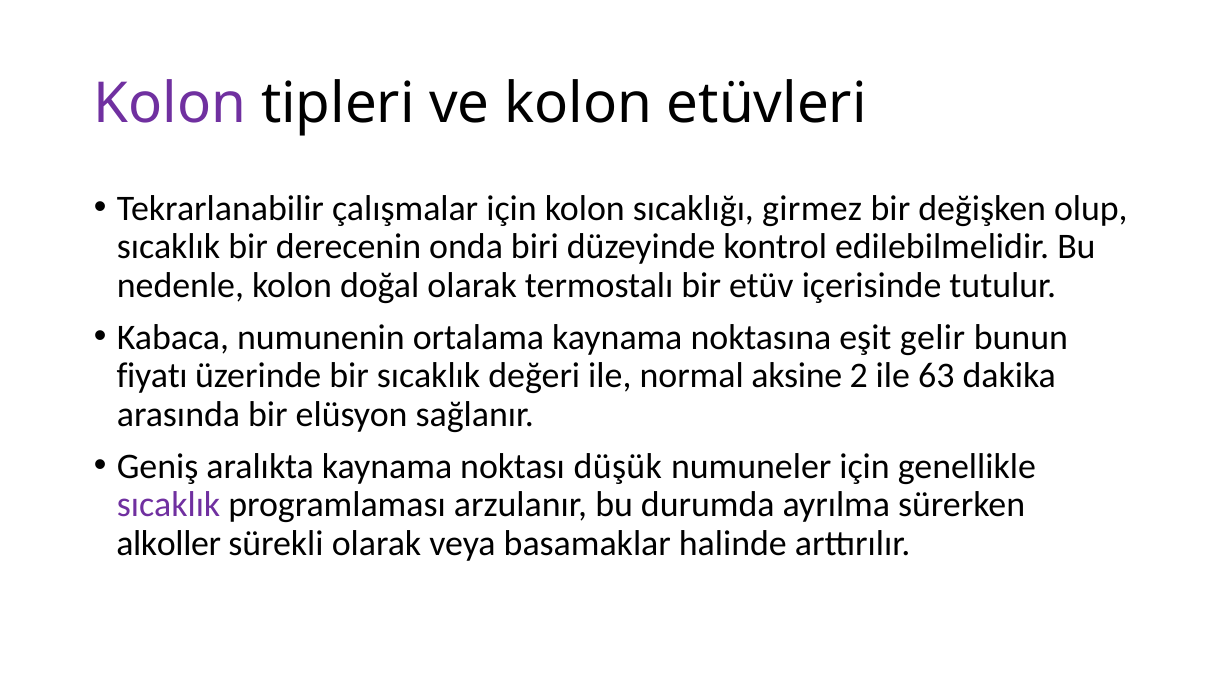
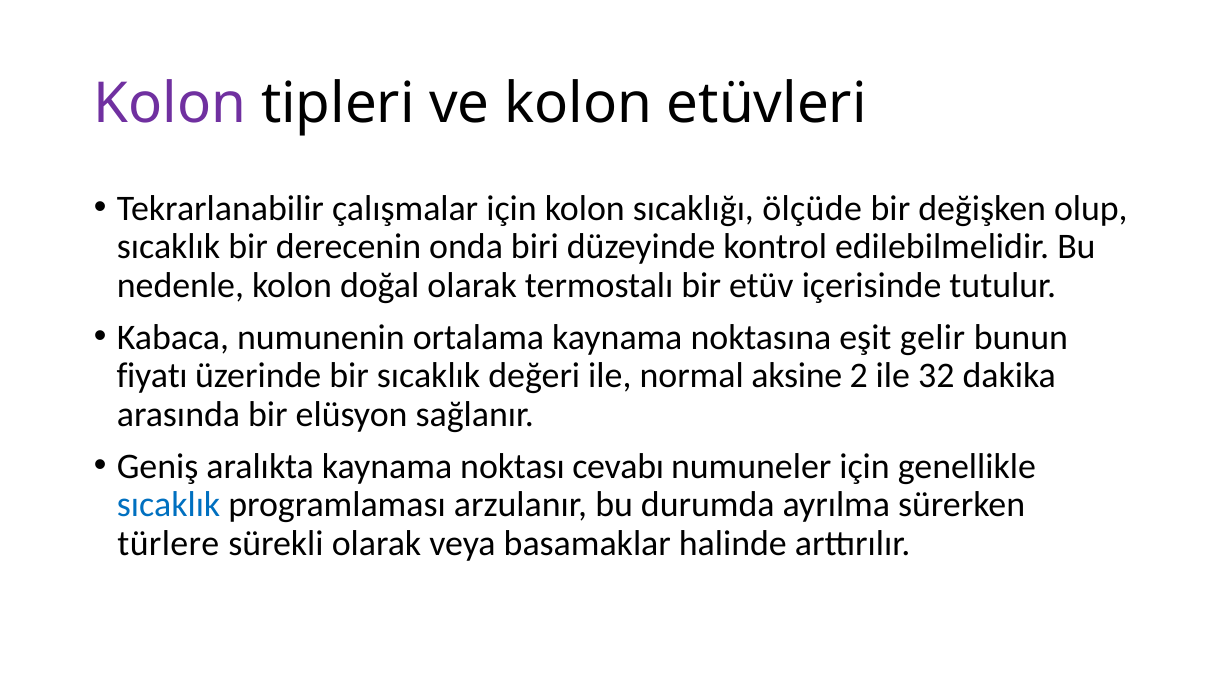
girmez: girmez -> ölçüde
63: 63 -> 32
düşük: düşük -> cevabı
sıcaklık at (169, 505) colour: purple -> blue
alkoller: alkoller -> türlere
